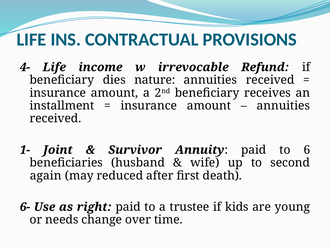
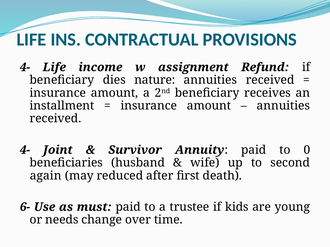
irrevocable: irrevocable -> assignment
1- at (25, 150): 1- -> 4-
6: 6 -> 0
right: right -> must
